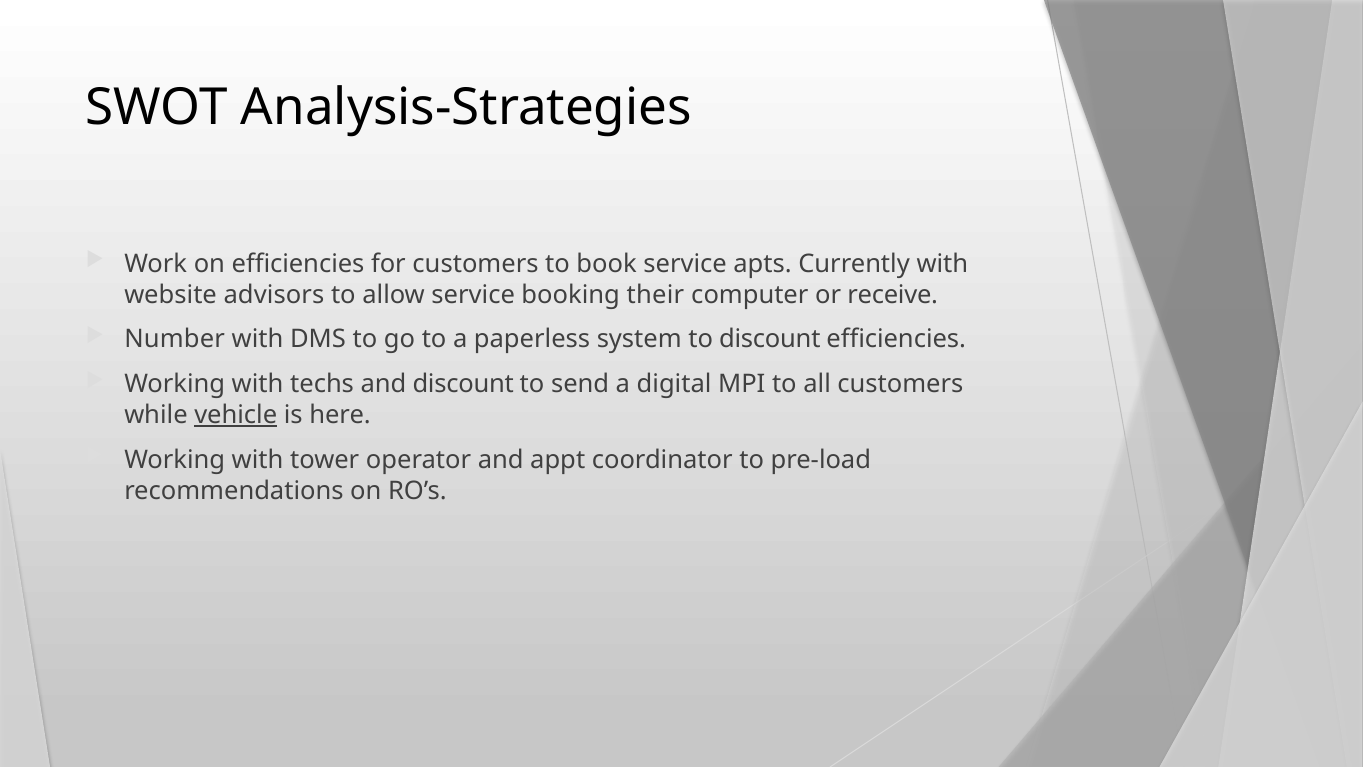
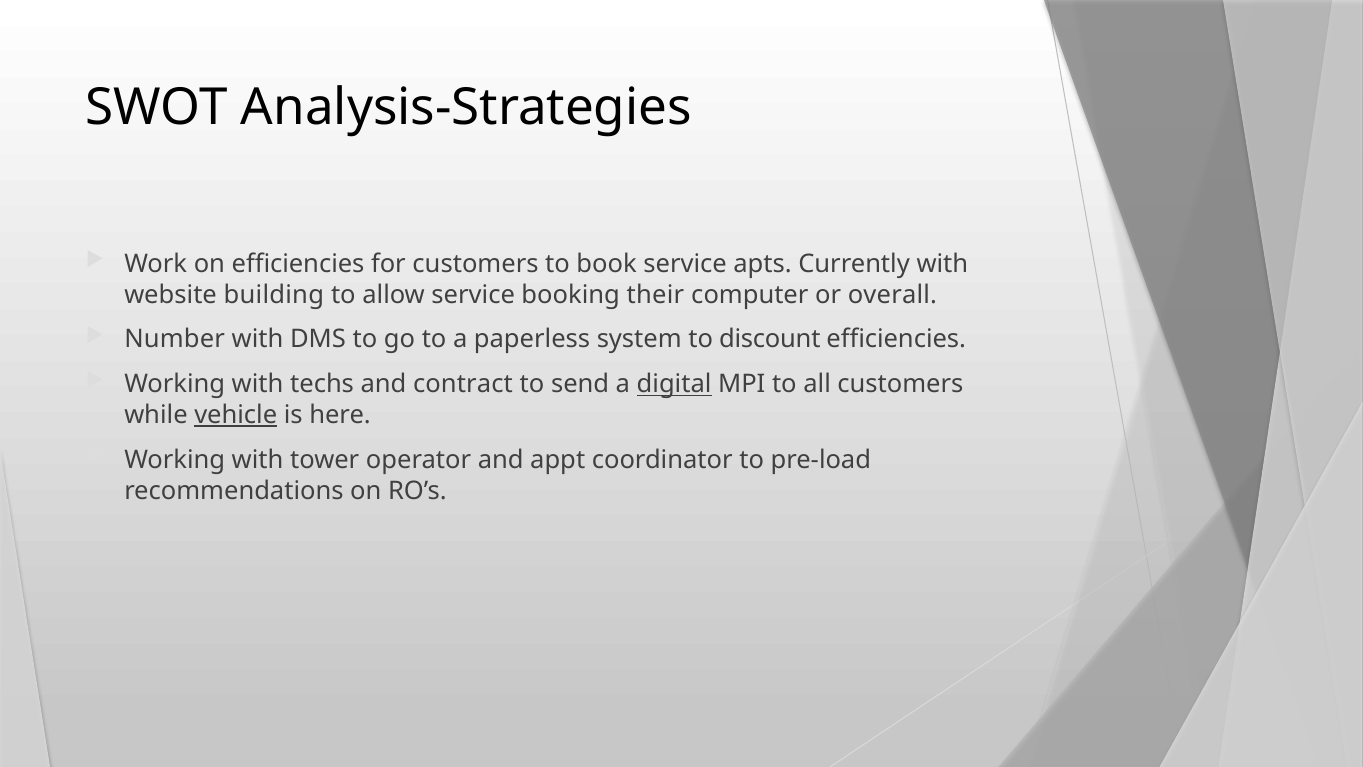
advisors: advisors -> building
receive: receive -> overall
and discount: discount -> contract
digital underline: none -> present
